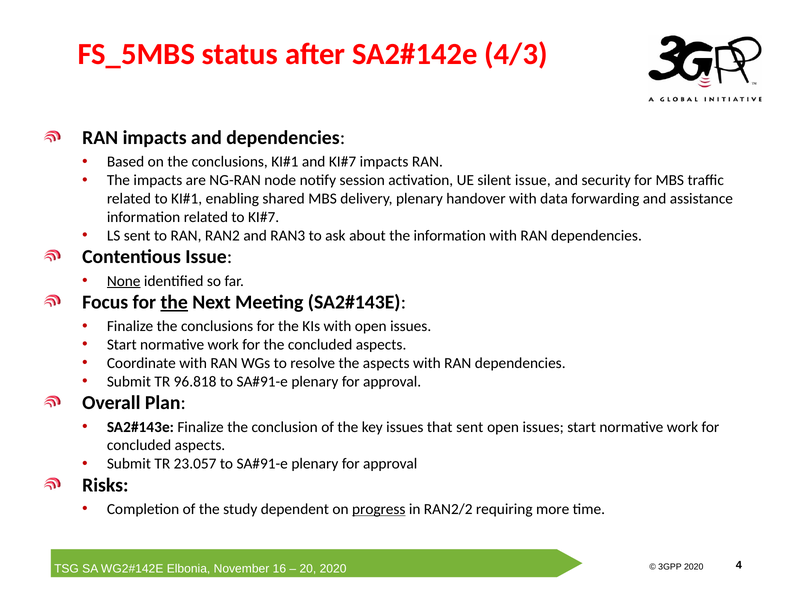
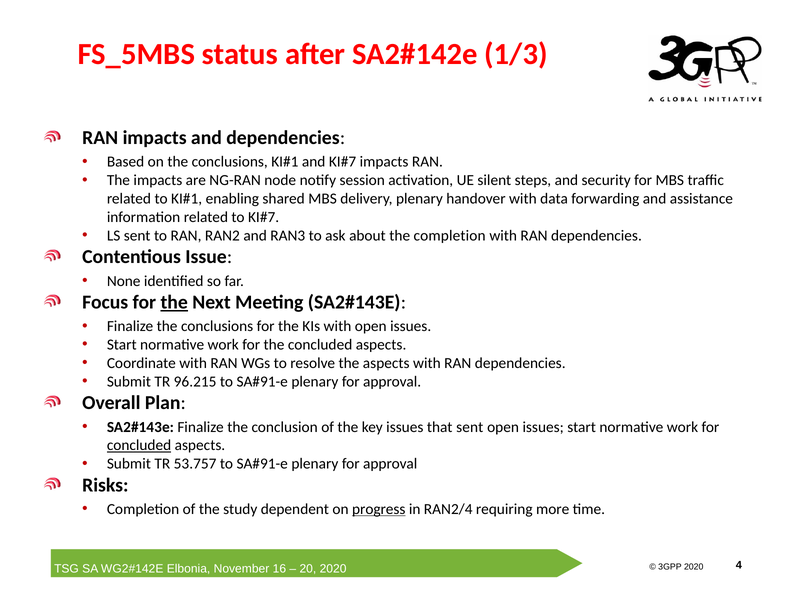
4/3: 4/3 -> 1/3
silent issue: issue -> steps
the information: information -> completion
None underline: present -> none
96.818: 96.818 -> 96.215
concluded at (139, 445) underline: none -> present
23.057: 23.057 -> 53.757
RAN2/2: RAN2/2 -> RAN2/4
